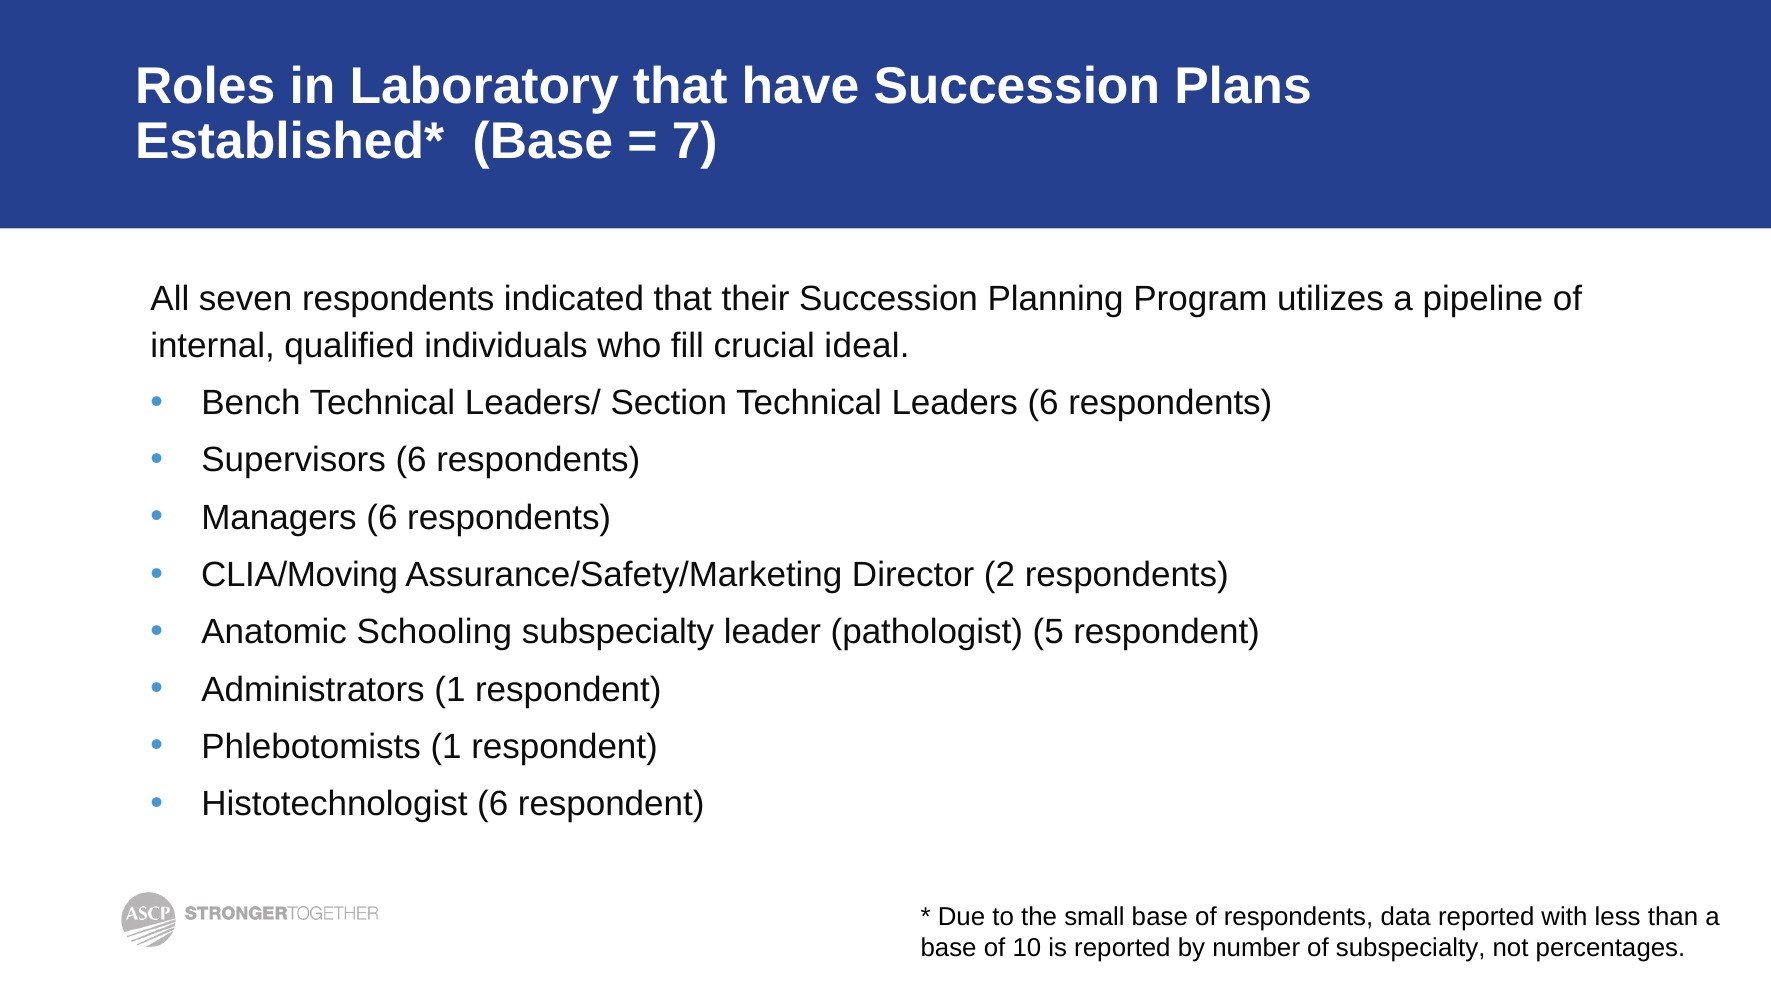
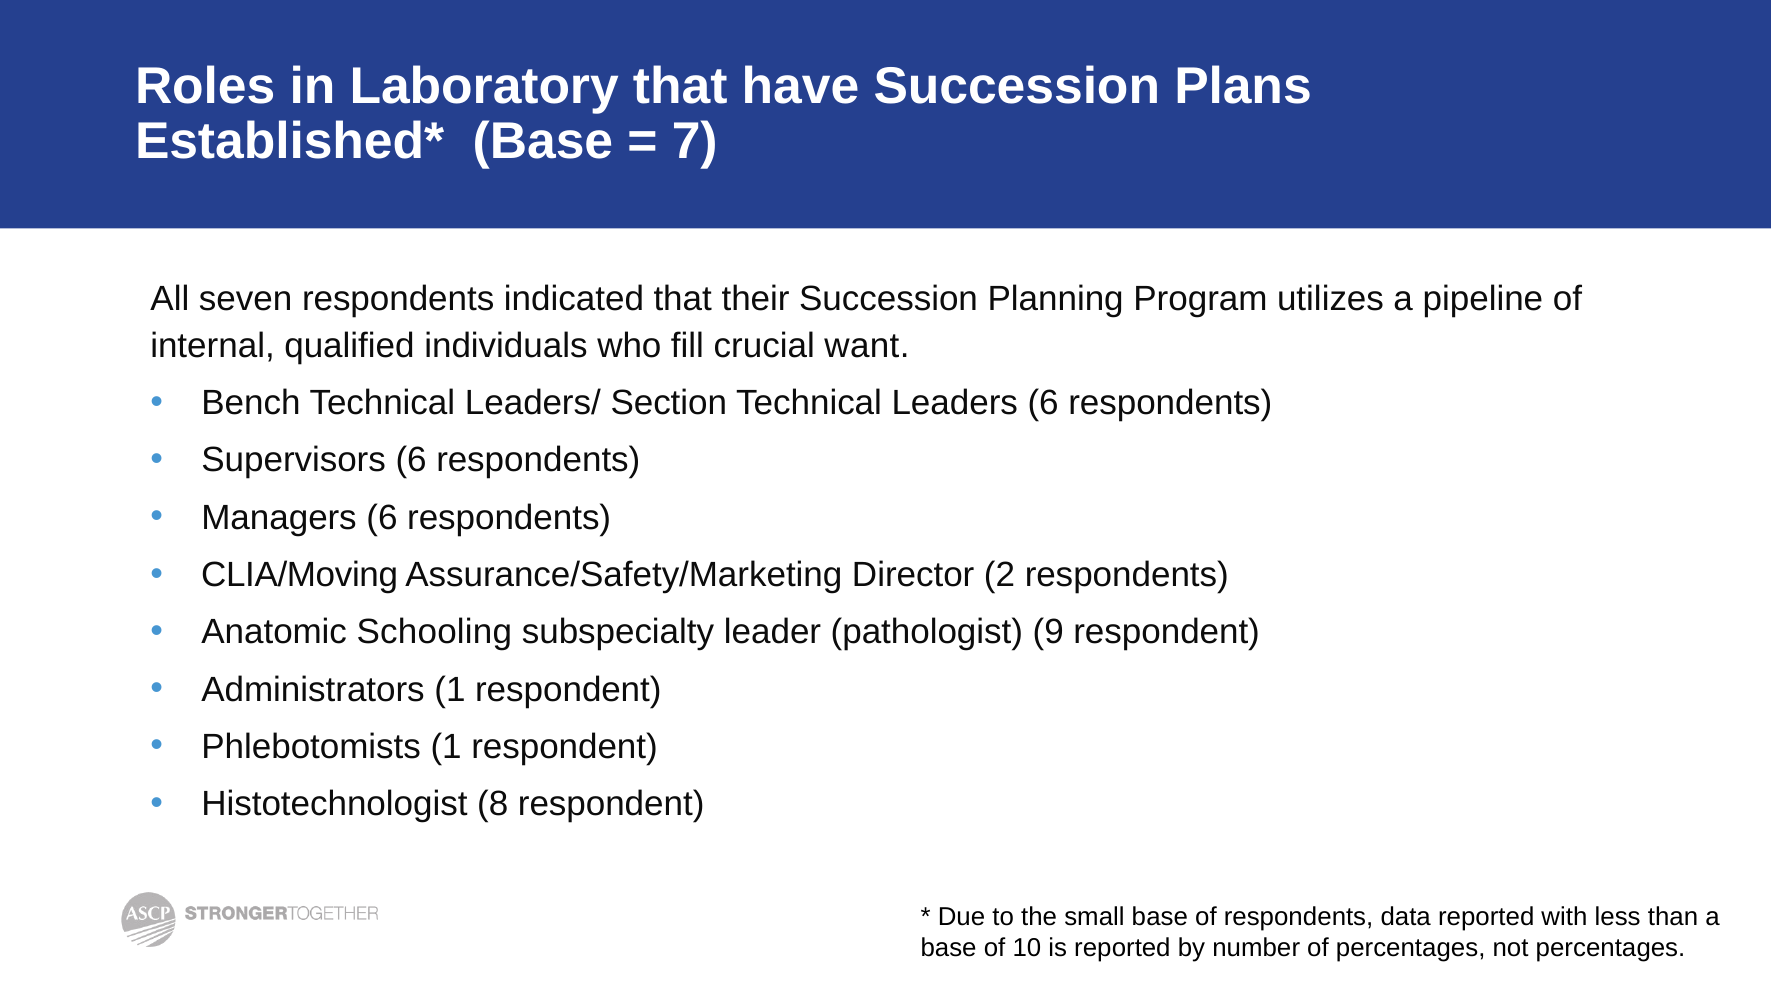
ideal: ideal -> want
5: 5 -> 9
Histotechnologist 6: 6 -> 8
of subspecialty: subspecialty -> percentages
